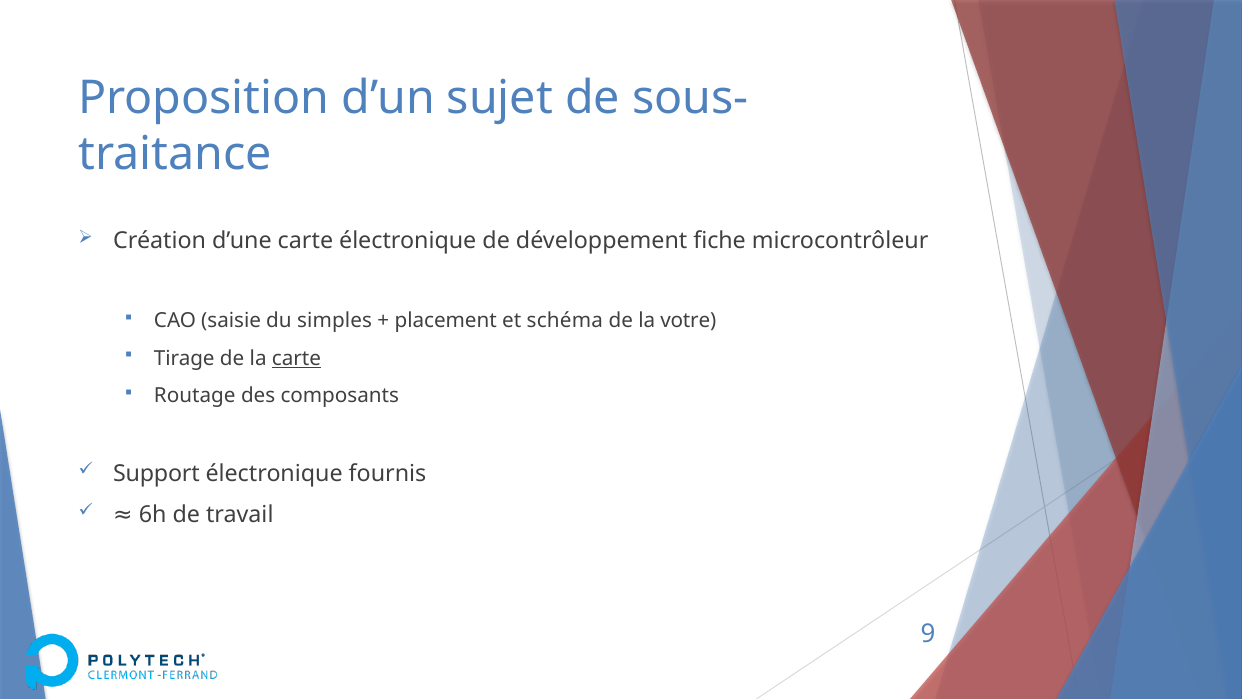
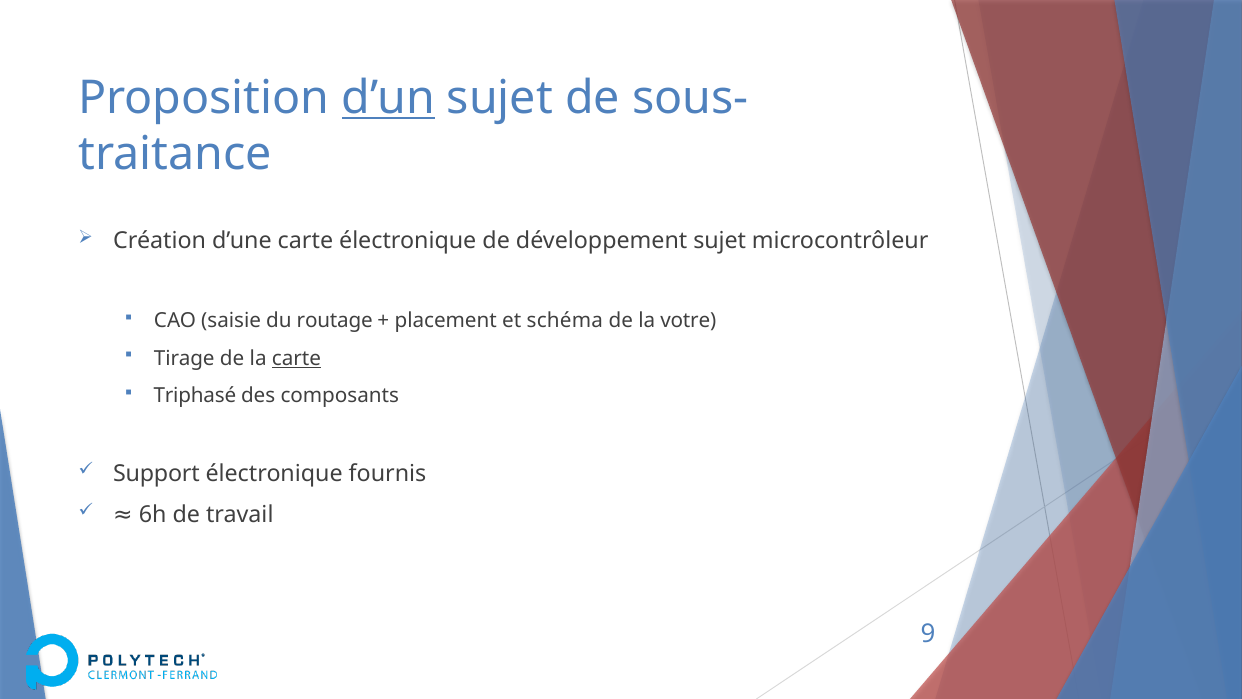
d’un underline: none -> present
développement fiche: fiche -> sujet
simples: simples -> routage
Routage: Routage -> Triphasé
